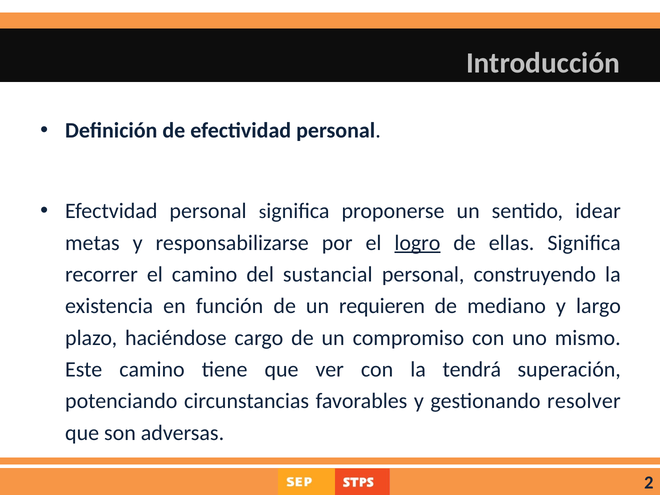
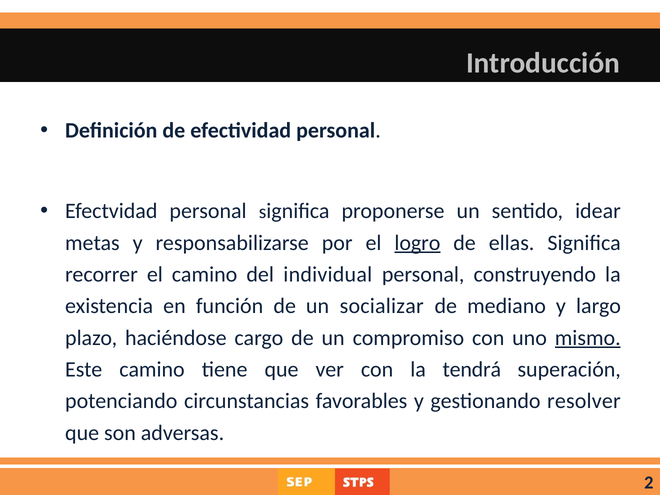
sustancial: sustancial -> individual
requieren: requieren -> socializar
mismo underline: none -> present
